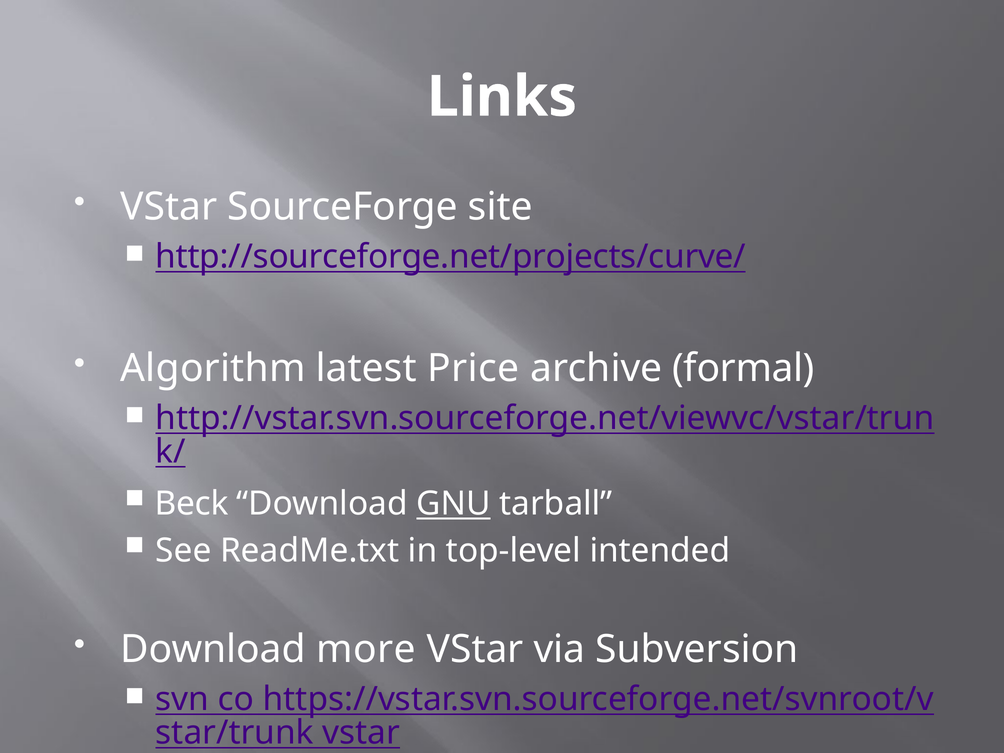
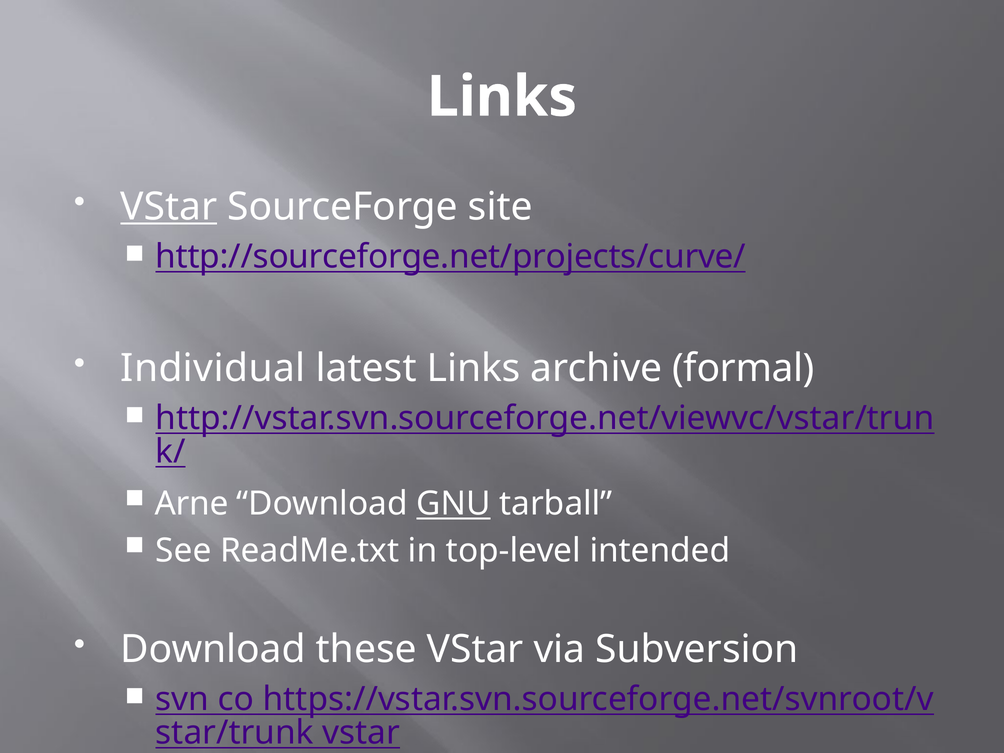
VStar at (169, 207) underline: none -> present
Algorithm: Algorithm -> Individual
latest Price: Price -> Links
Beck: Beck -> Arne
more: more -> these
